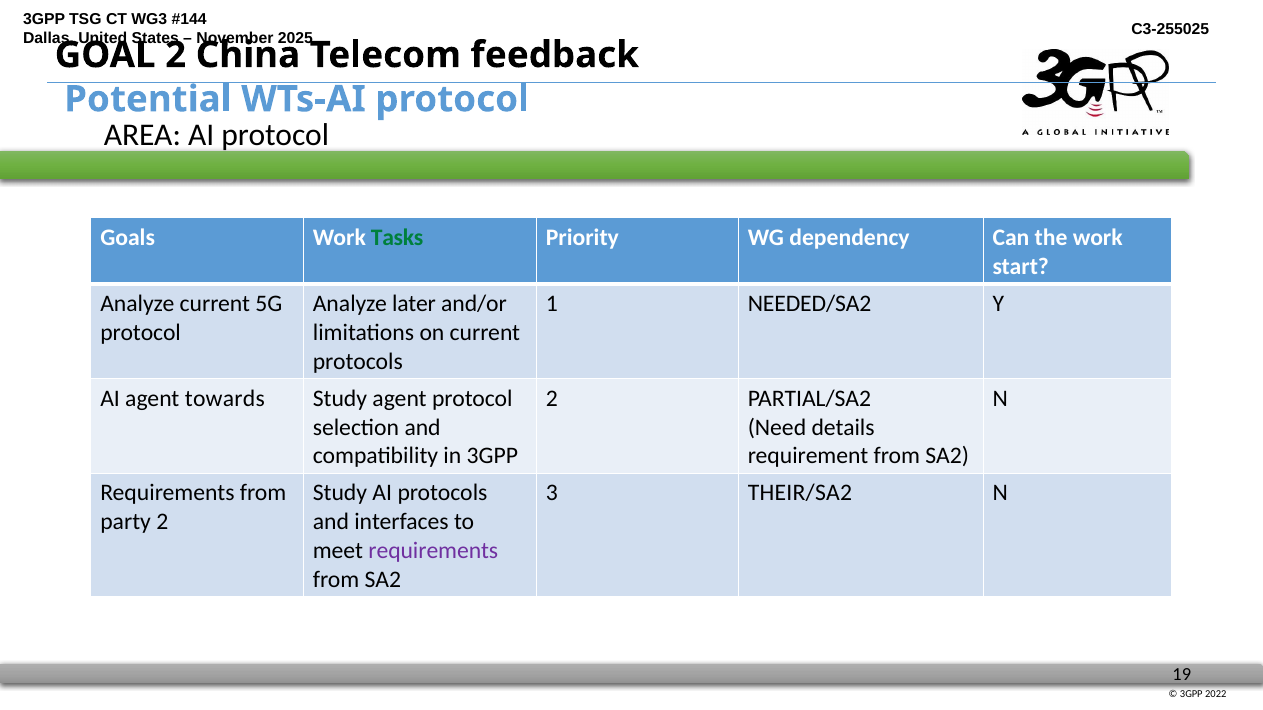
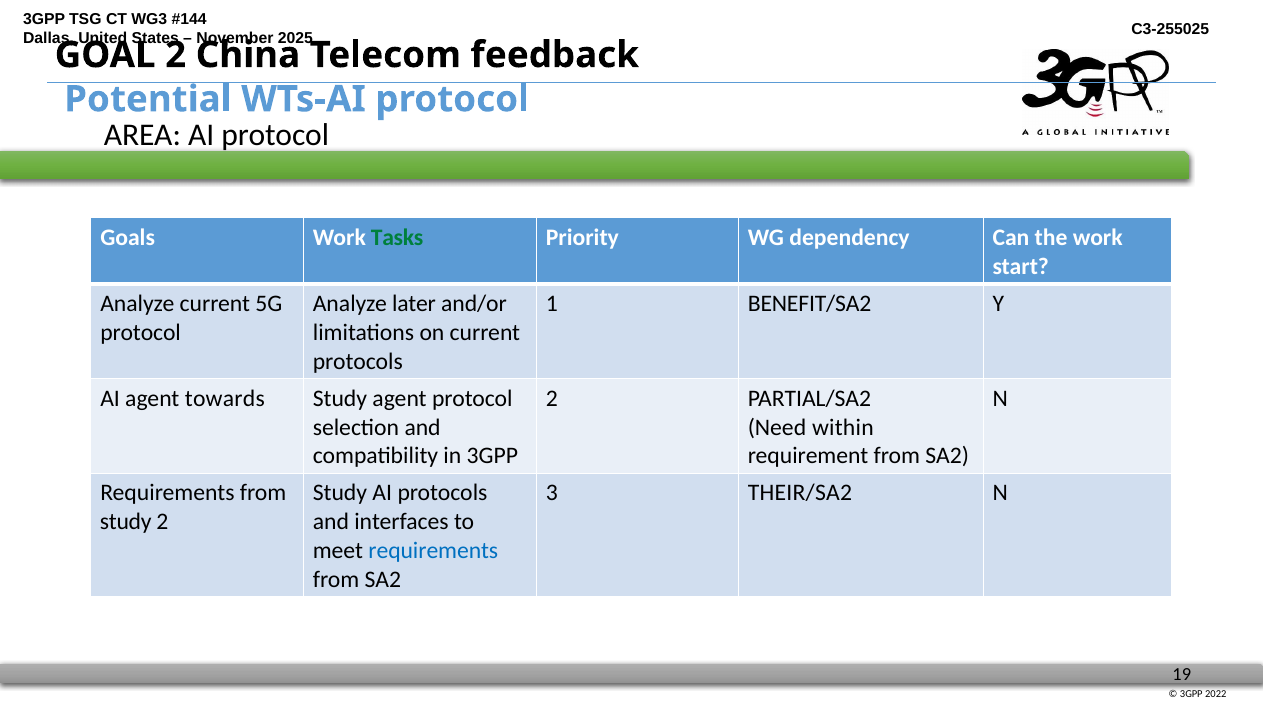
NEEDED/SA2: NEEDED/SA2 -> BENEFIT/SA2
details: details -> within
party at (126, 522): party -> study
requirements at (433, 551) colour: purple -> blue
